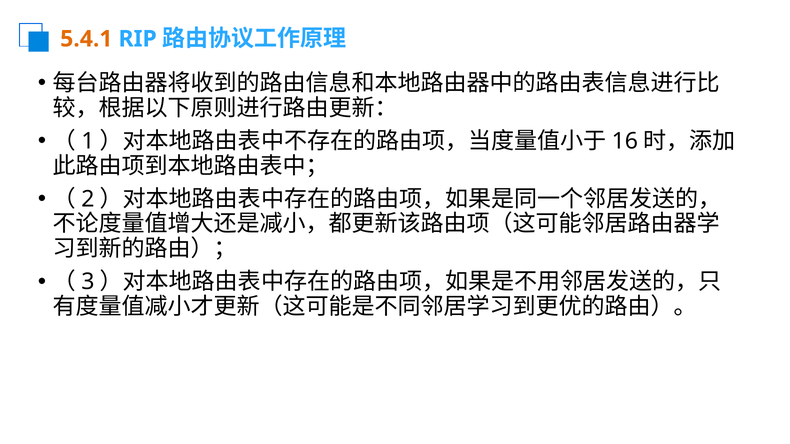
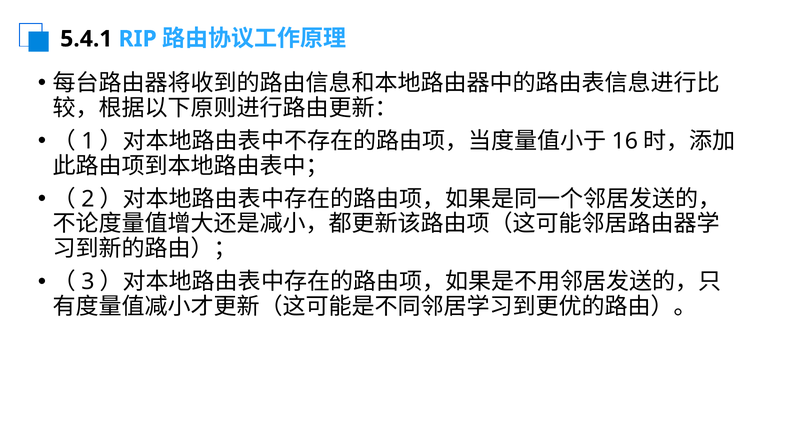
5.4.1 colour: orange -> black
